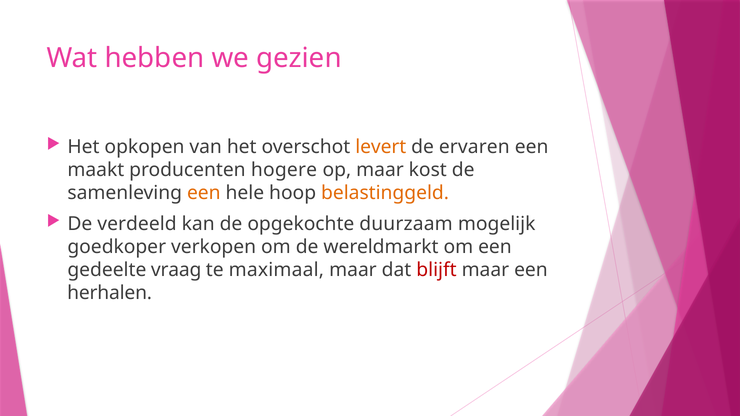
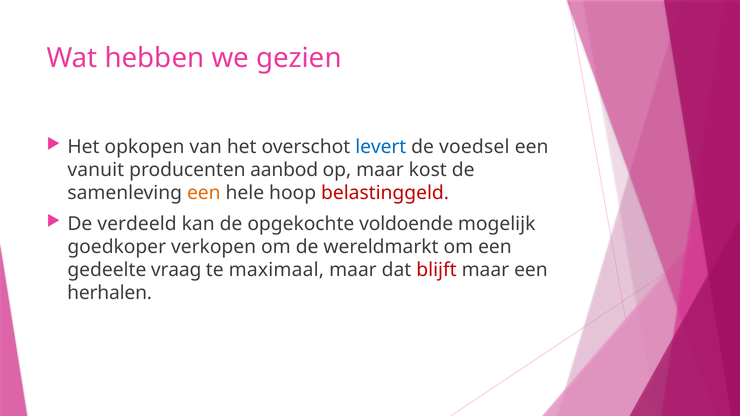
levert colour: orange -> blue
ervaren: ervaren -> voedsel
maakt: maakt -> vanuit
hogere: hogere -> aanbod
belastinggeld colour: orange -> red
duurzaam: duurzaam -> voldoende
